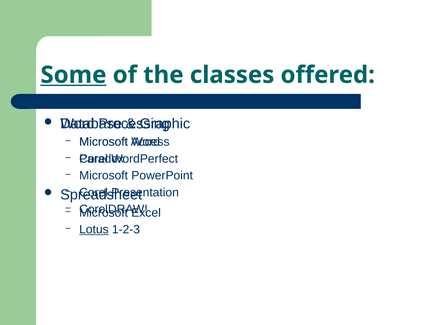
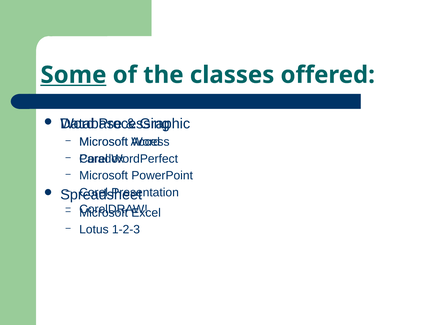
Lotus underline: present -> none
